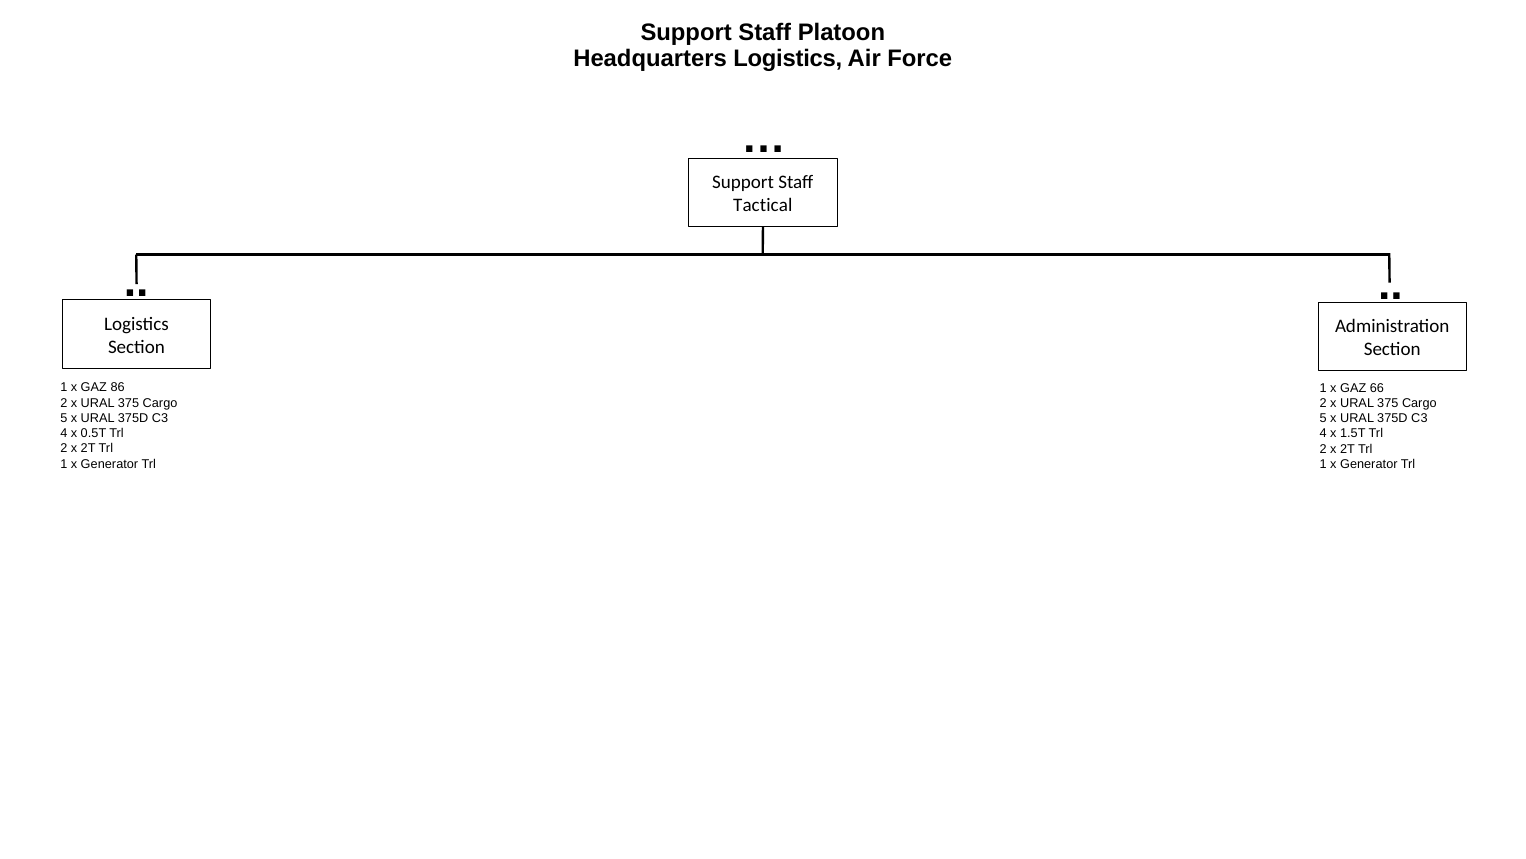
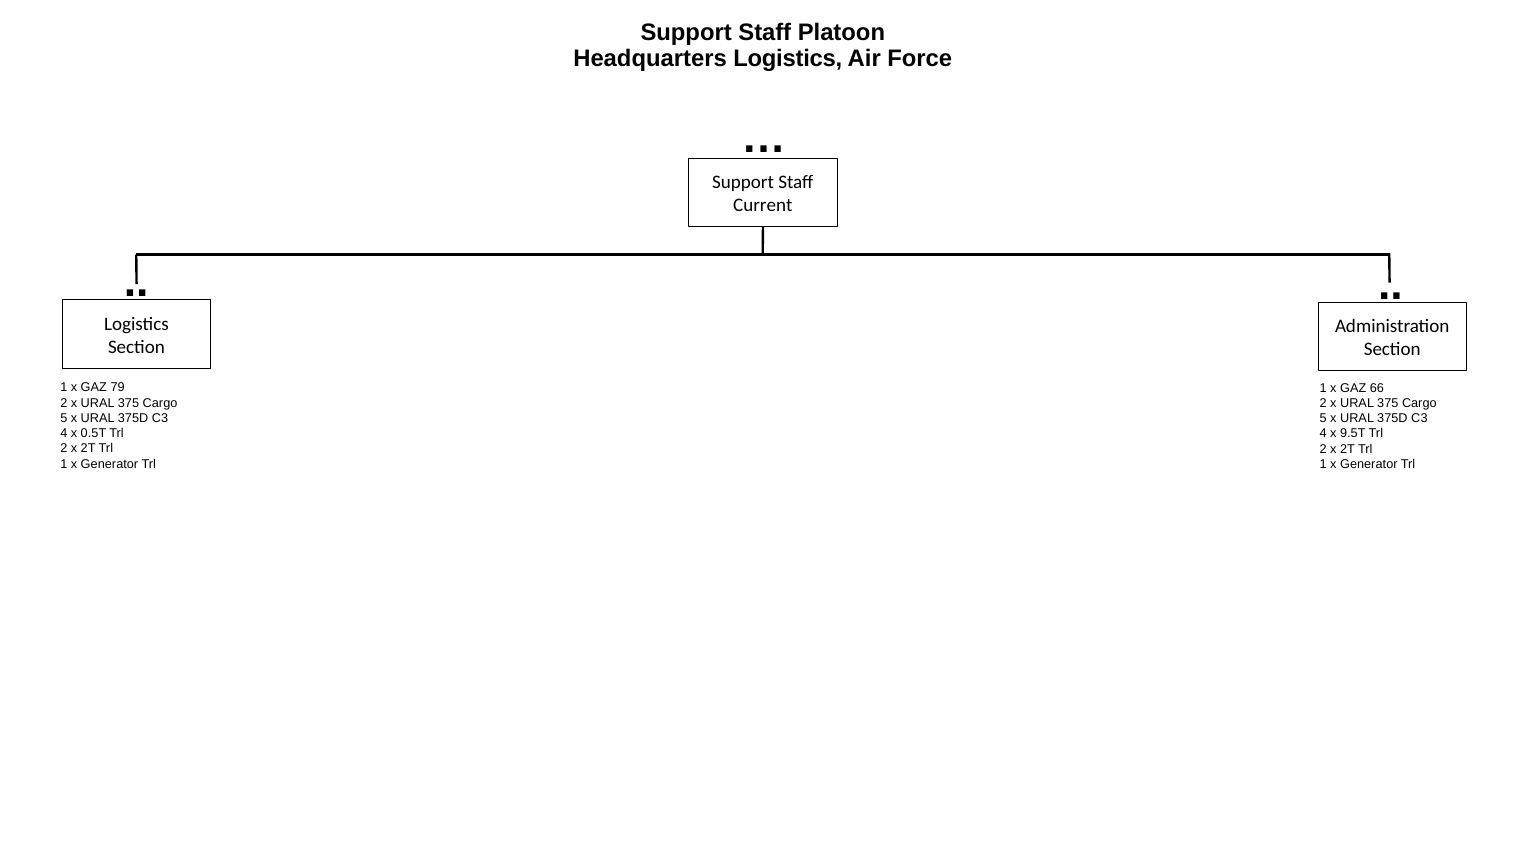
Tactical: Tactical -> Current
86: 86 -> 79
1.5T: 1.5T -> 9.5T
